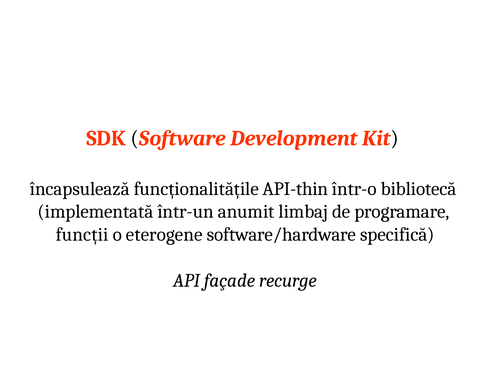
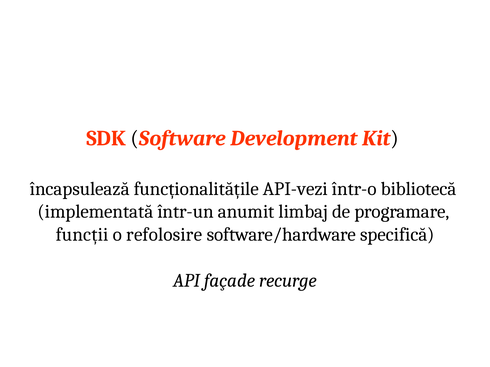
API-thin: API-thin -> API-vezi
eterogene: eterogene -> refolosire
